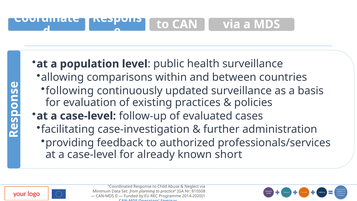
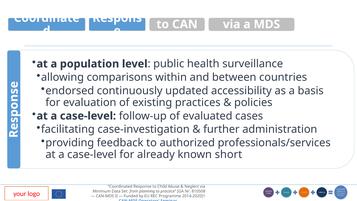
following: following -> endorsed
updated surveillance: surveillance -> accessibility
